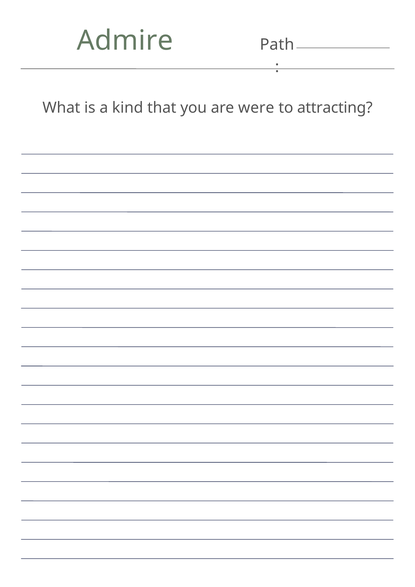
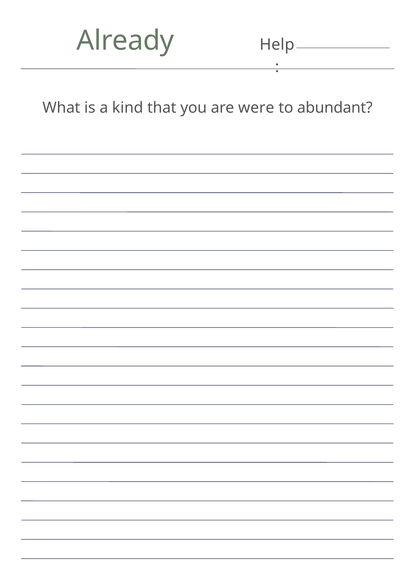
Admire: Admire -> Already
Path: Path -> Help
attracting: attracting -> abundant
